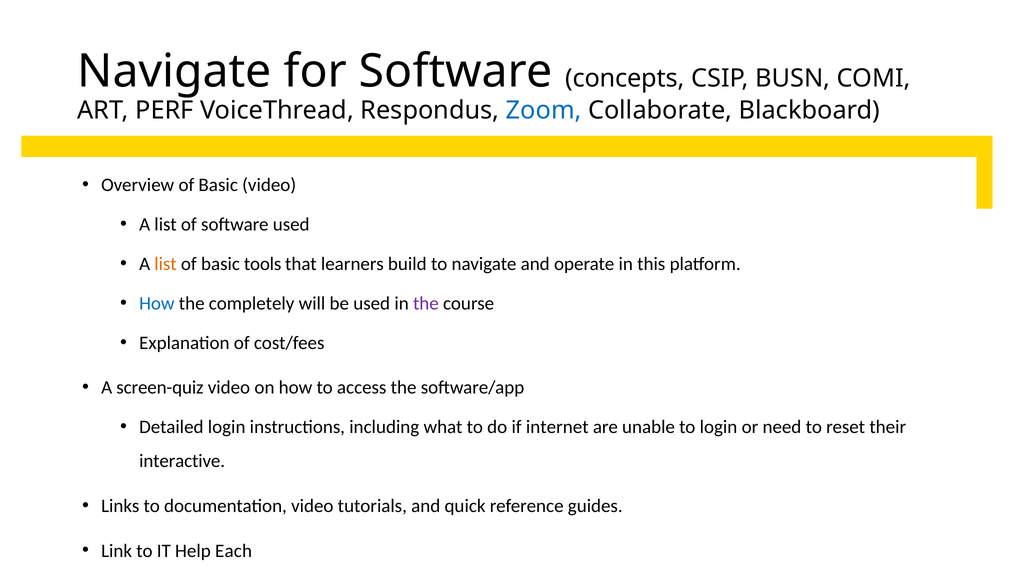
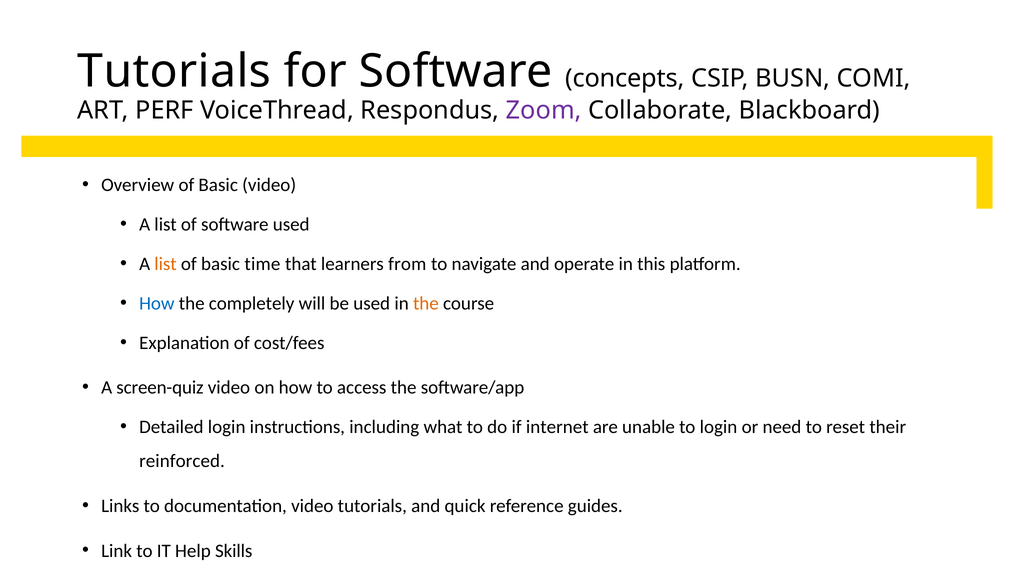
Navigate at (174, 71): Navigate -> Tutorials
Zoom colour: blue -> purple
tools: tools -> time
build: build -> from
the at (426, 304) colour: purple -> orange
interactive: interactive -> reinforced
Each: Each -> Skills
